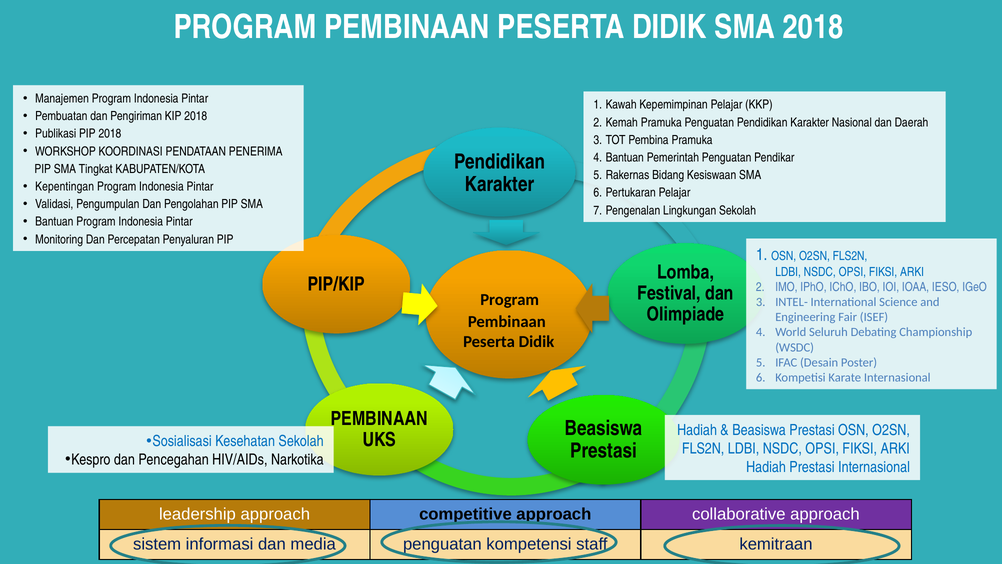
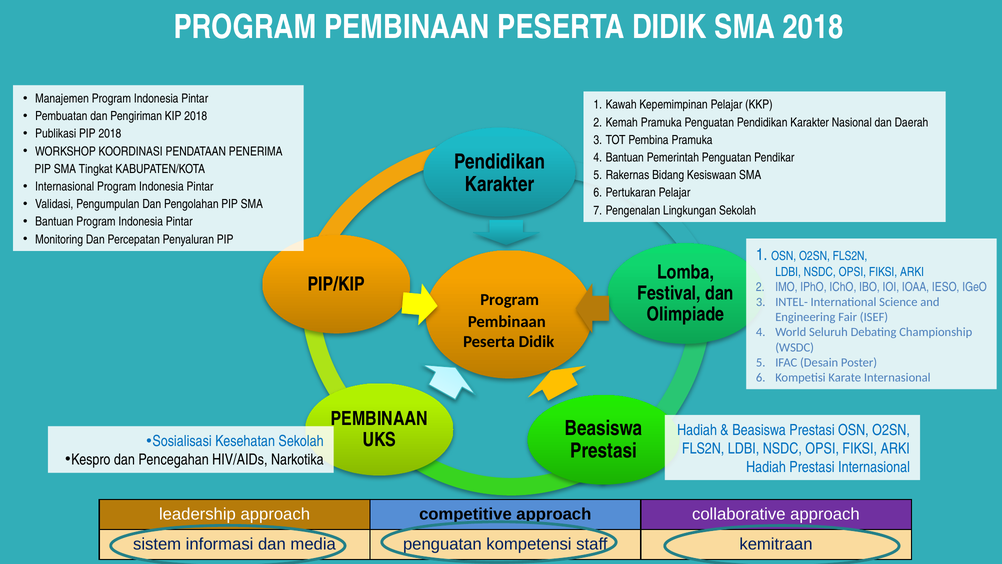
Kepentingan at (65, 186): Kepentingan -> Internasional
